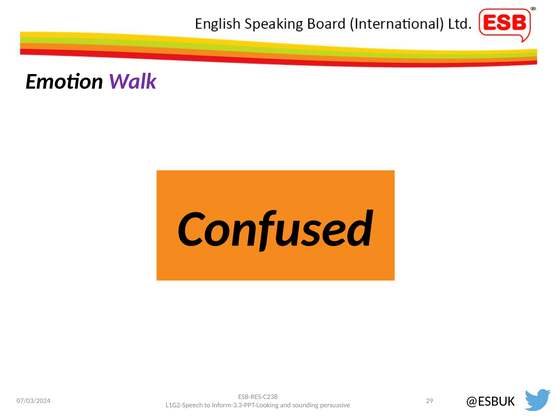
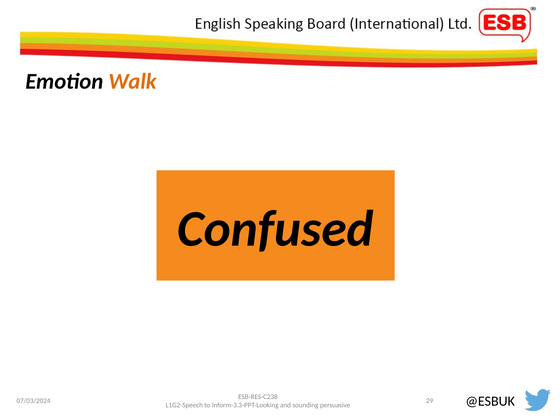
Walk colour: purple -> orange
